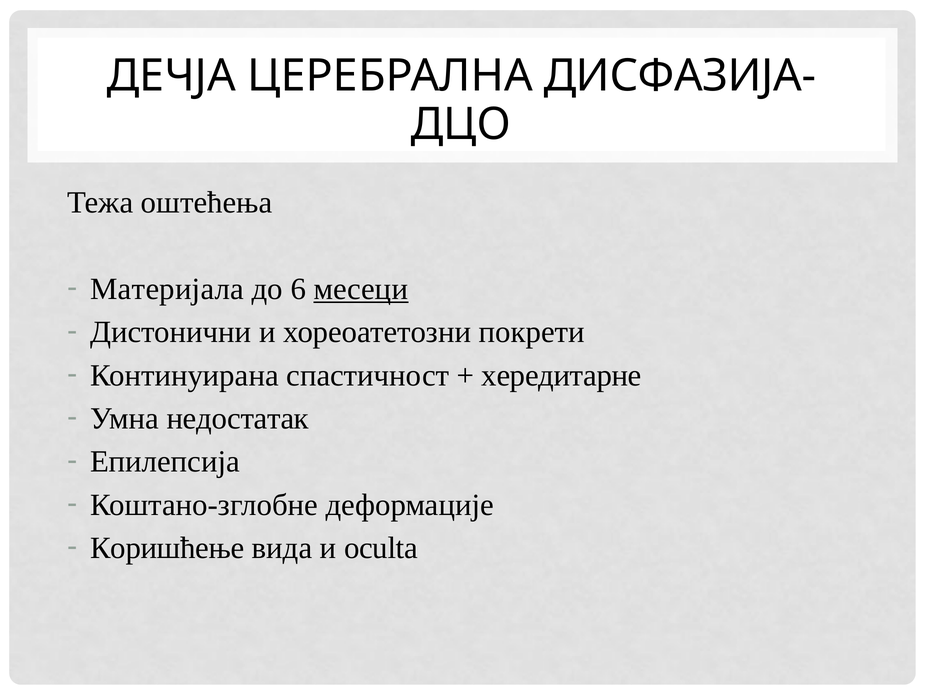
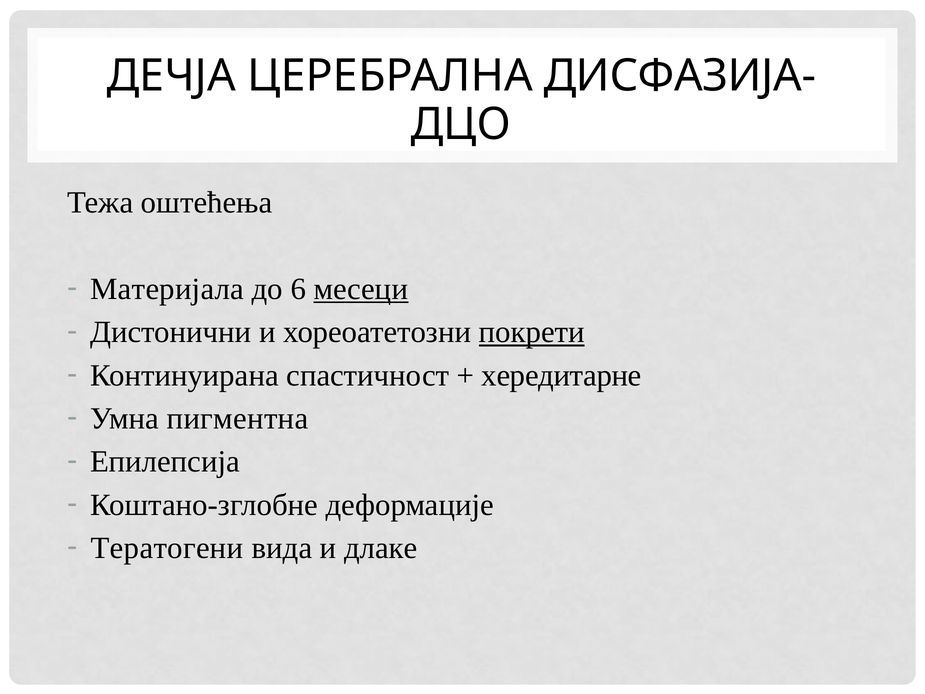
покрети underline: none -> present
недостатак: недостатак -> пигментна
Коришћење: Коришћење -> Тератогени
oculta: oculta -> длаке
